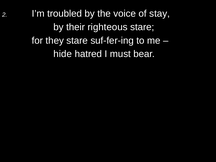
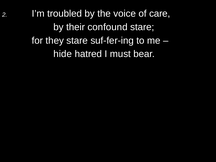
stay: stay -> care
righteous: righteous -> confound
